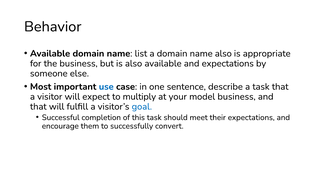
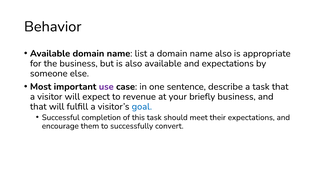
use colour: blue -> purple
multiply: multiply -> revenue
model: model -> briefly
